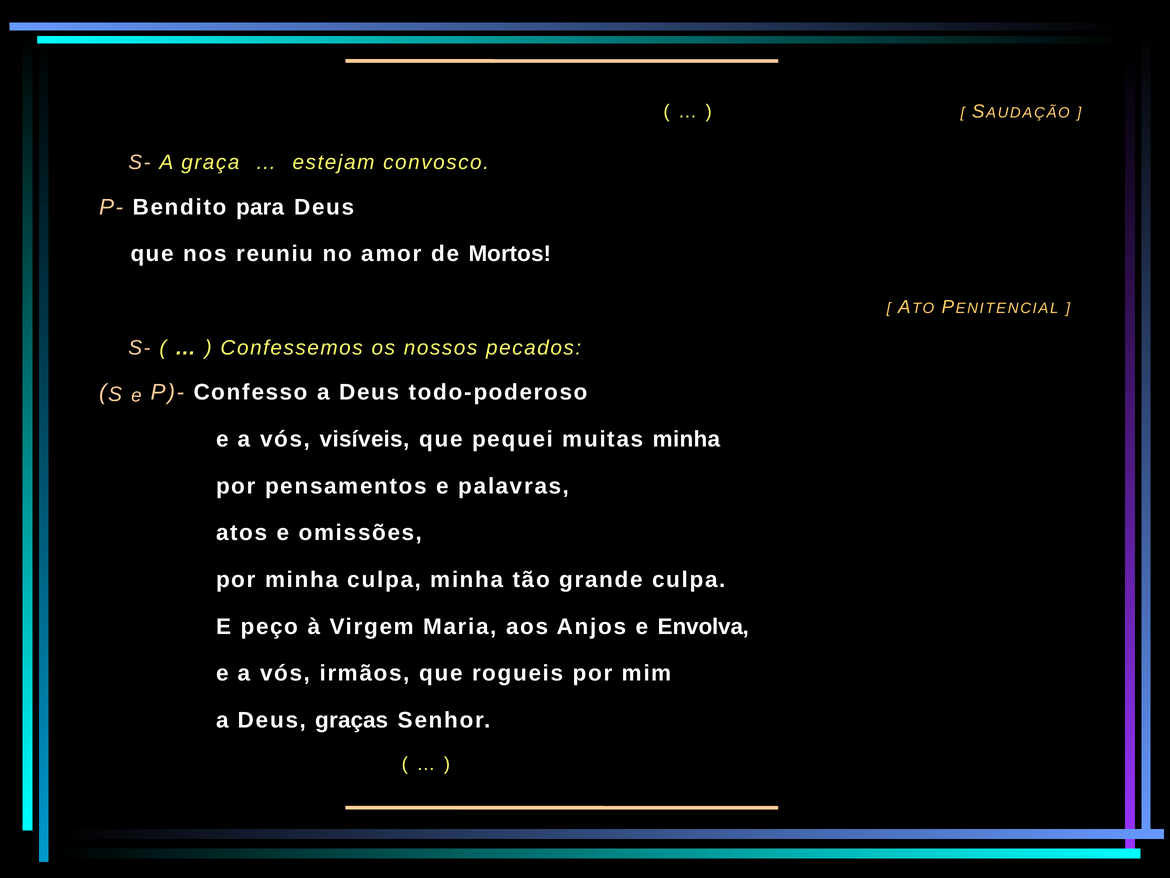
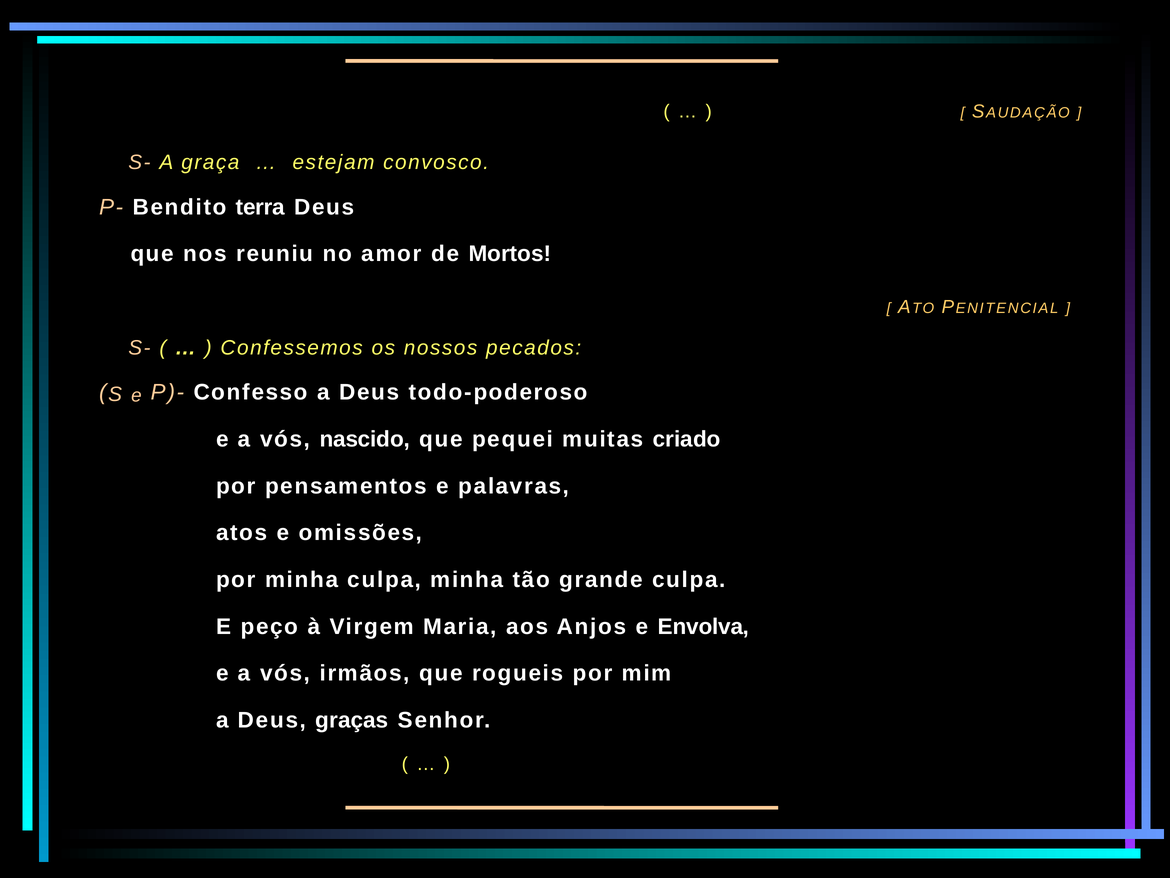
para: para -> terra
visíveis: visíveis -> nascido
muitas minha: minha -> criado
